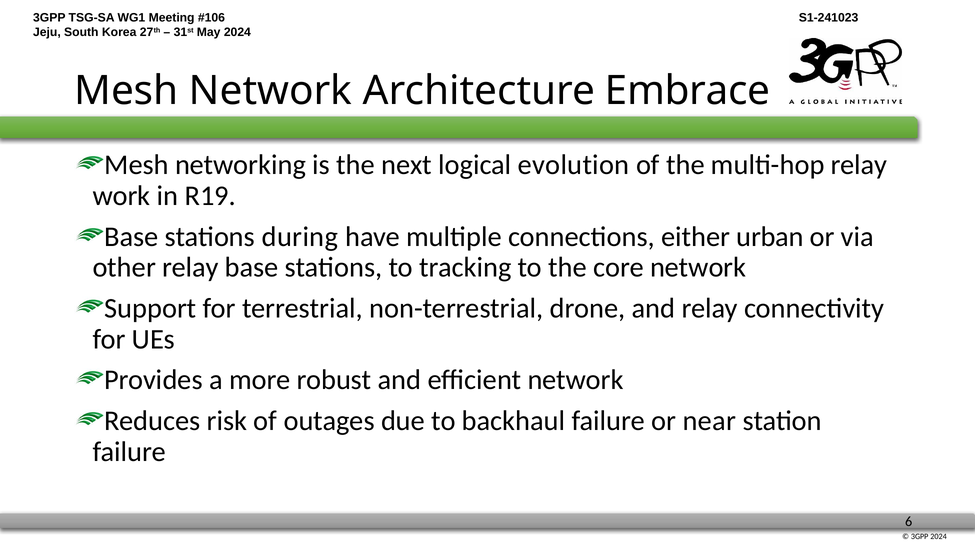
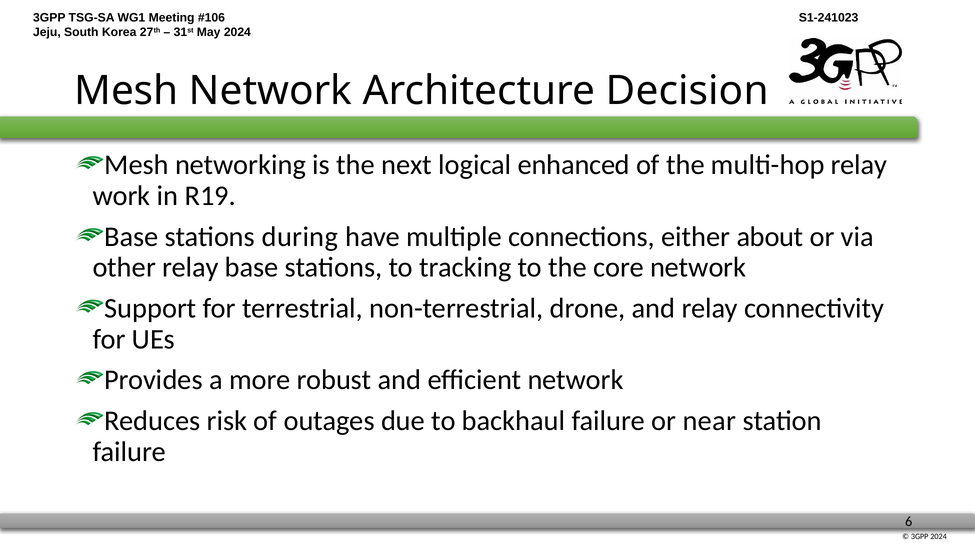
Embrace: Embrace -> Decision
evolution: evolution -> enhanced
urban: urban -> about
